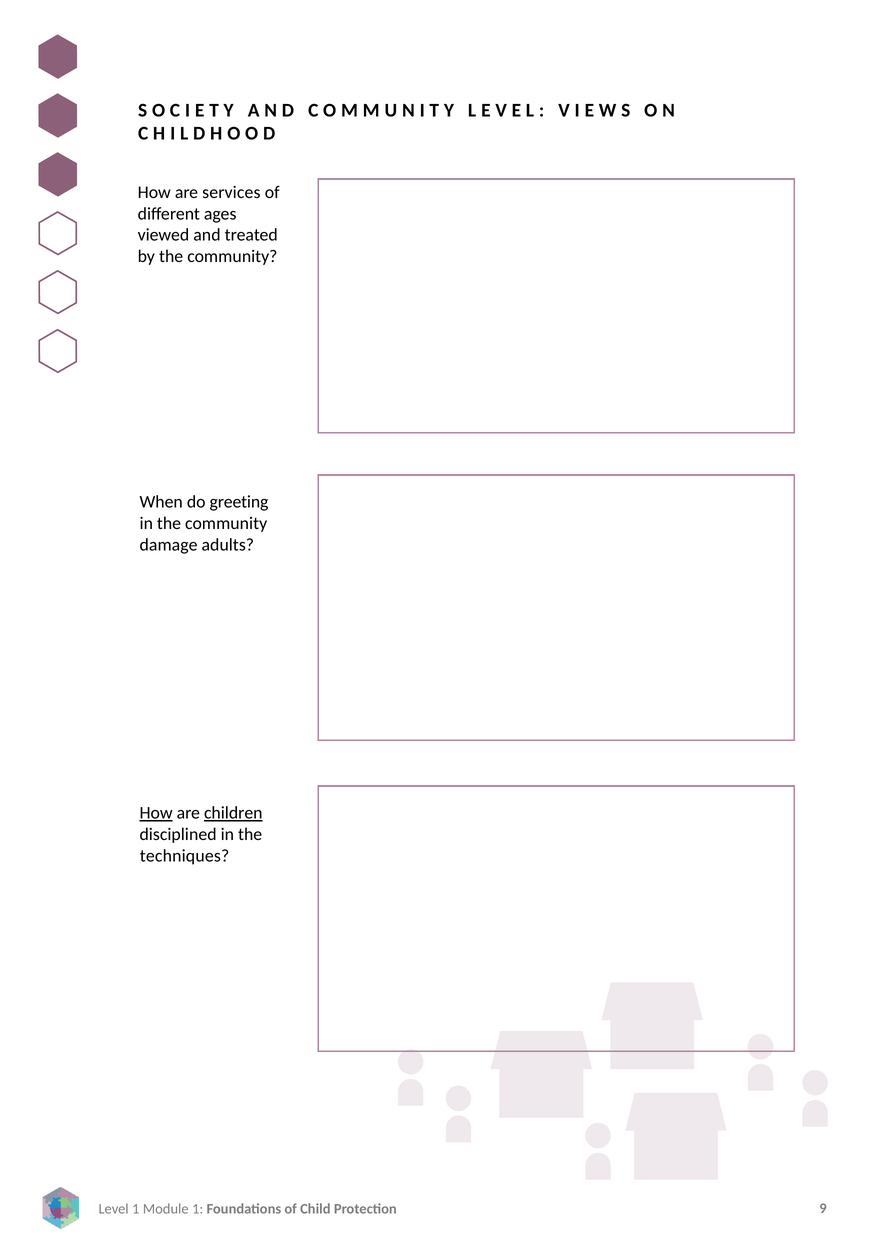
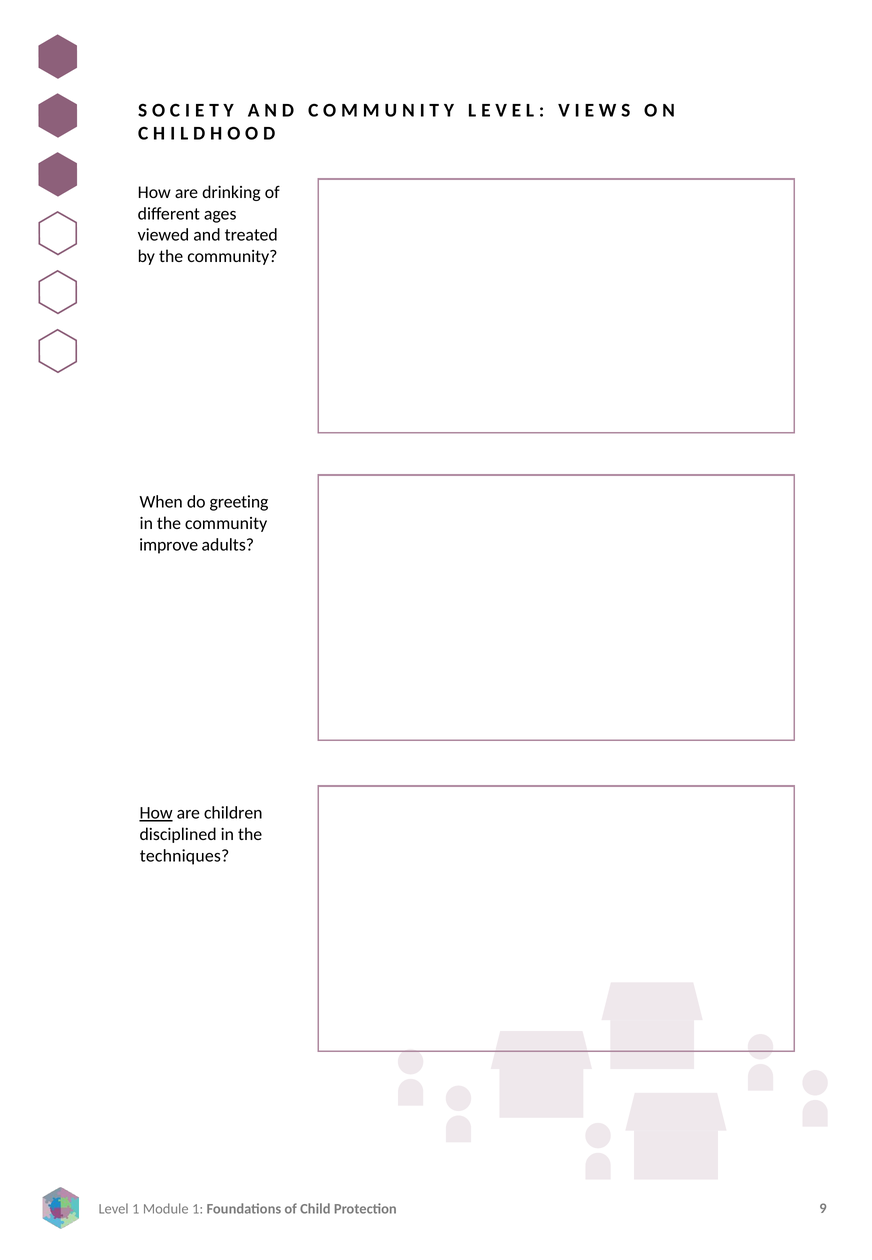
services: services -> drinking
damage: damage -> improve
children underline: present -> none
